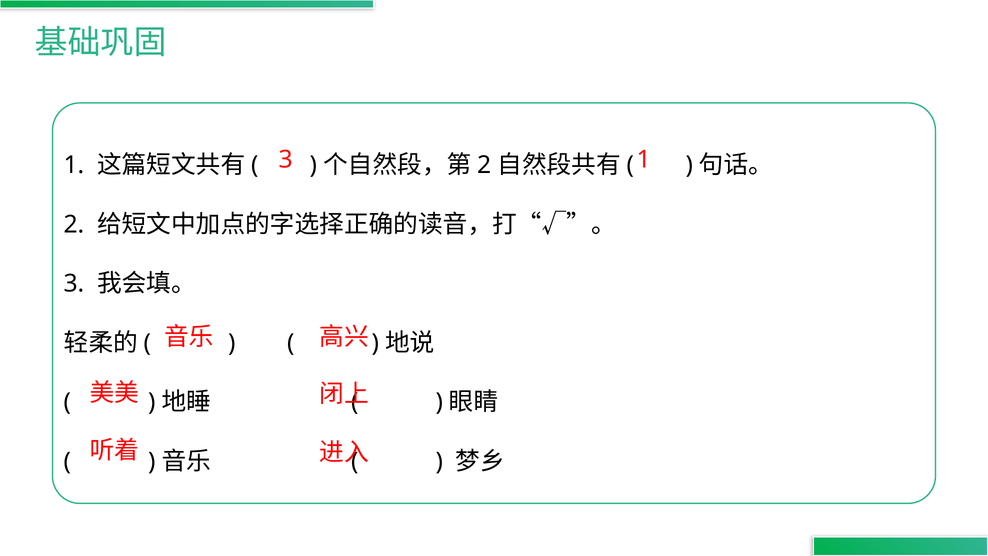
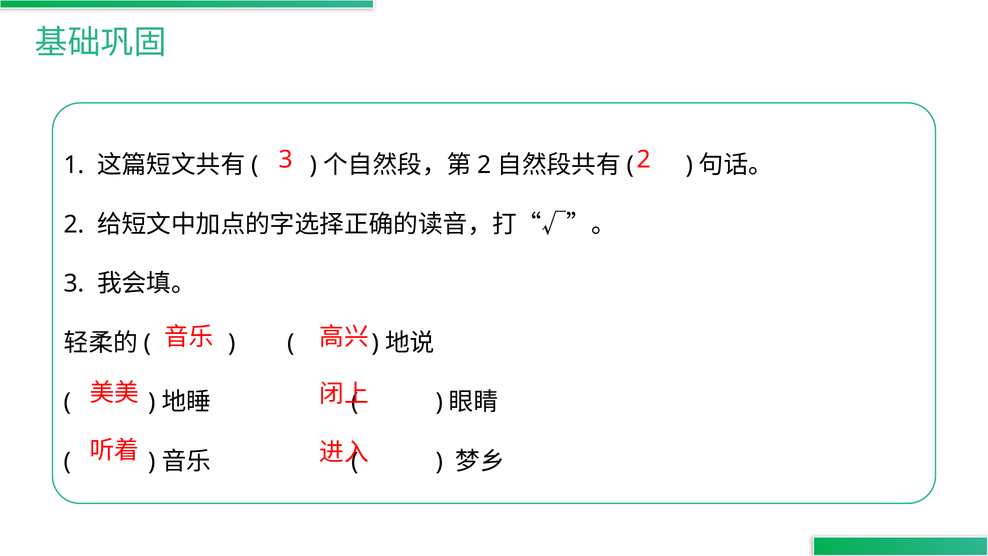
3 1: 1 -> 2
